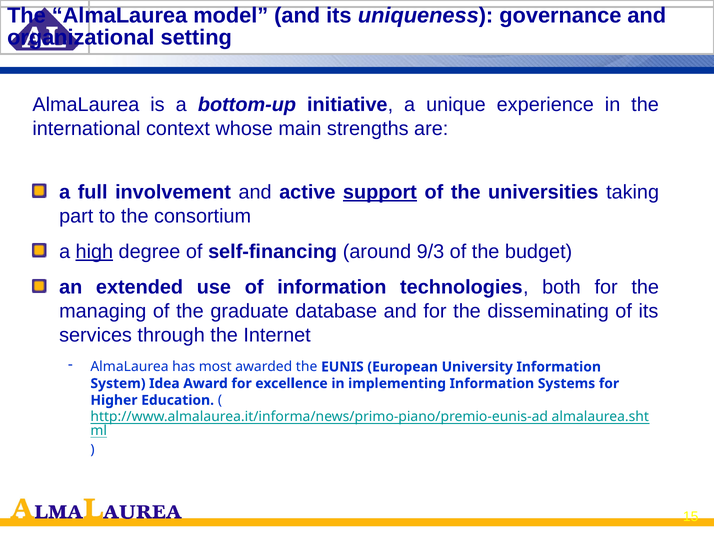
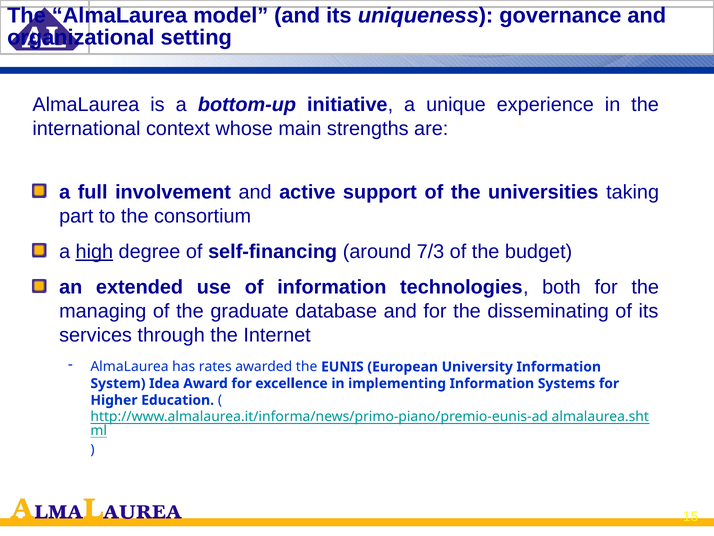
support underline: present -> none
9/3: 9/3 -> 7/3
most: most -> rates
